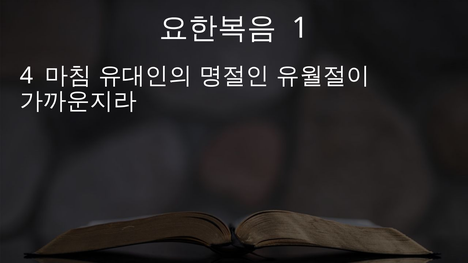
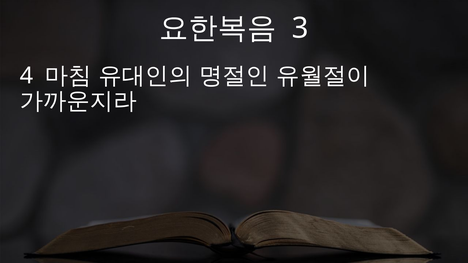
1: 1 -> 3
